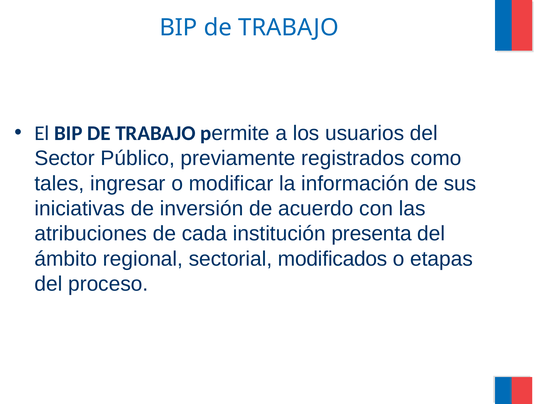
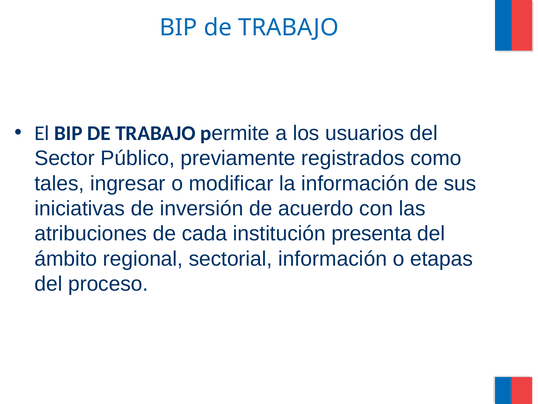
sectorial modificados: modificados -> información
